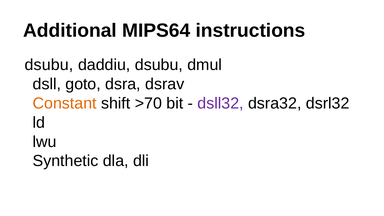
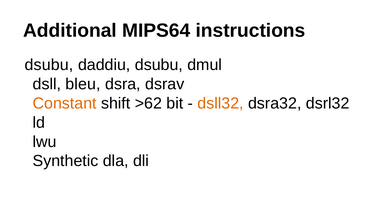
goto: goto -> bleu
>70: >70 -> >62
dsll32 colour: purple -> orange
